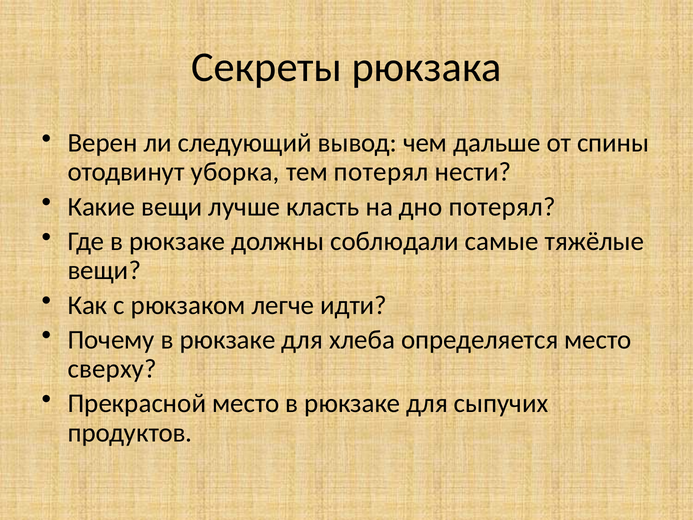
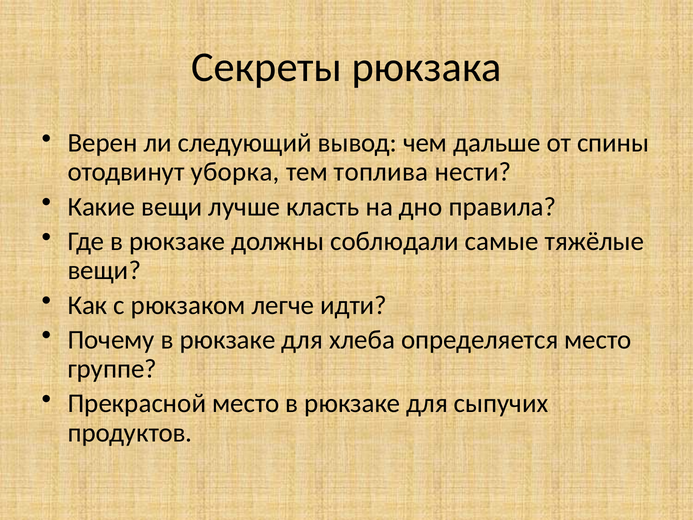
тем потерял: потерял -> топлива
дно потерял: потерял -> правила
сверху: сверху -> группе
